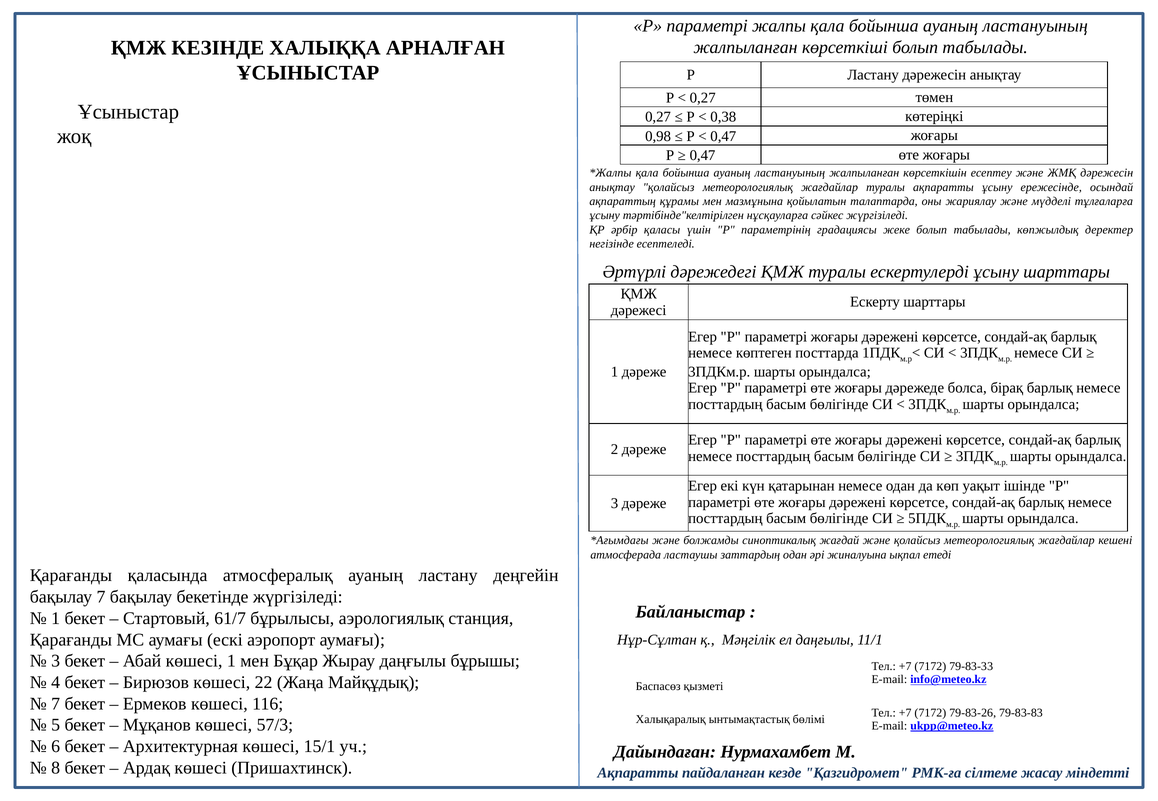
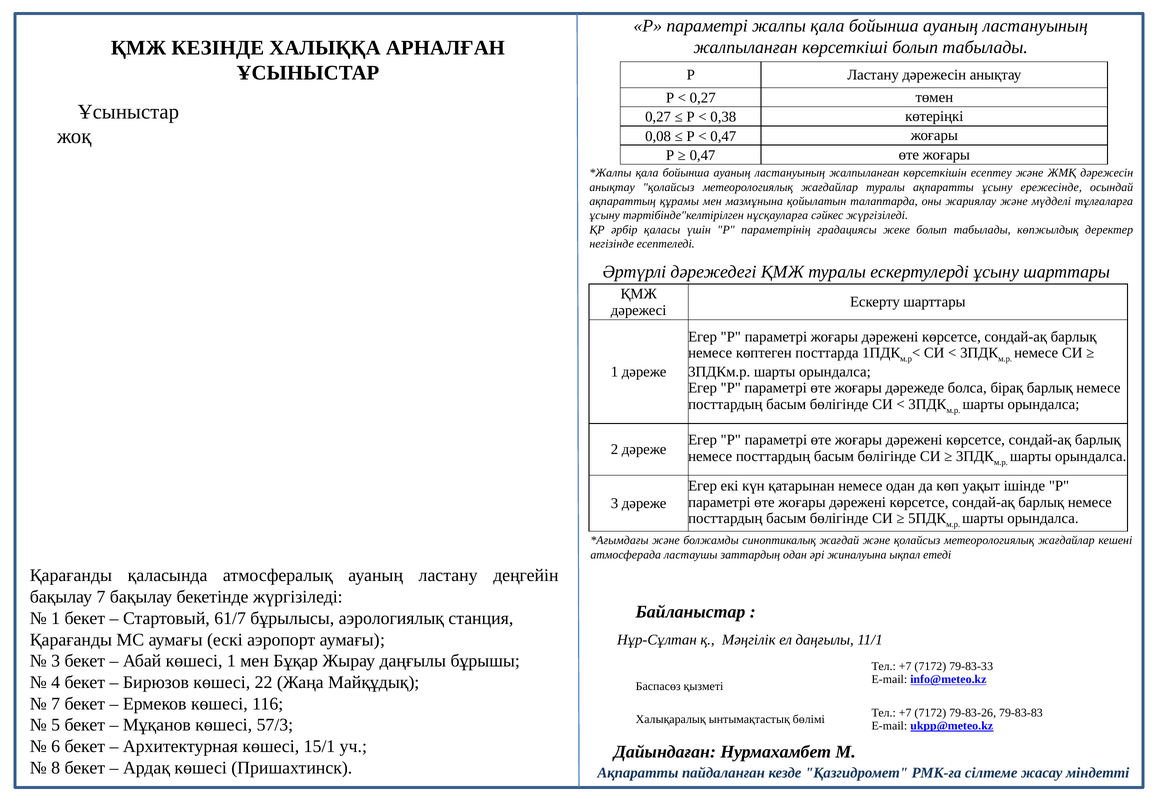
0,98: 0,98 -> 0,08
